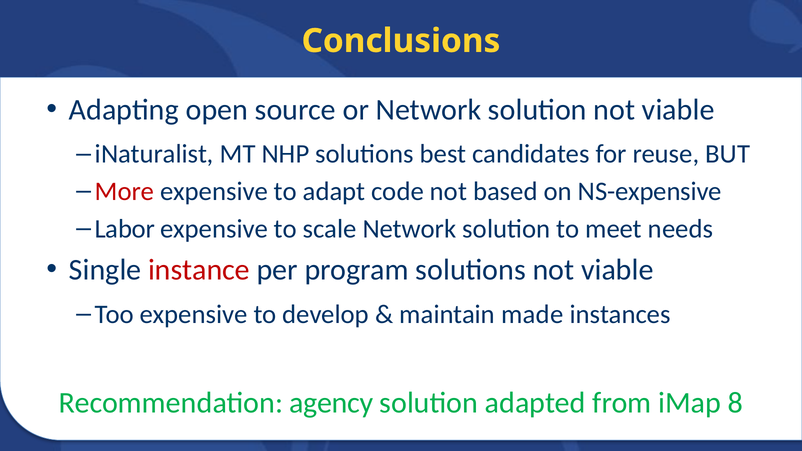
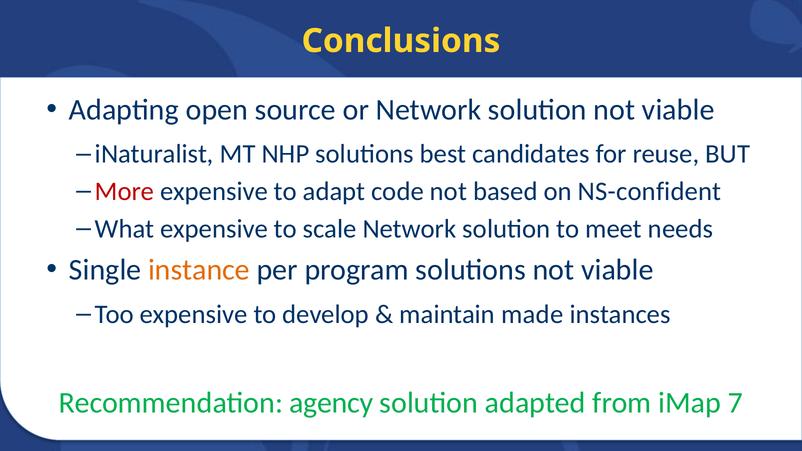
NS-expensive: NS-expensive -> NS-confident
Labor: Labor -> What
instance colour: red -> orange
8: 8 -> 7
